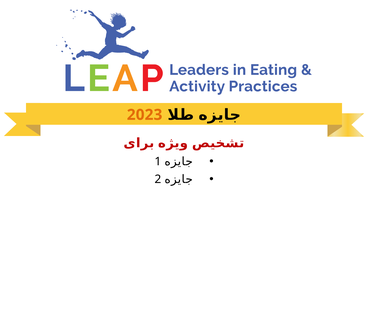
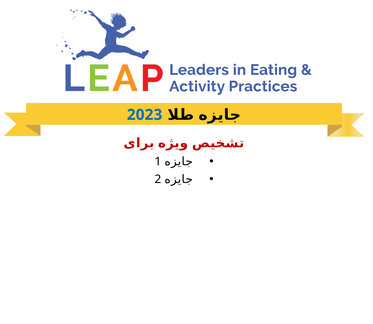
2023 colour: orange -> blue
